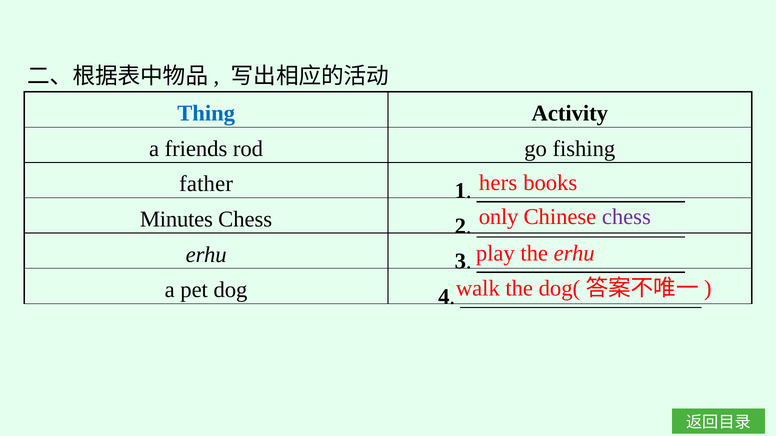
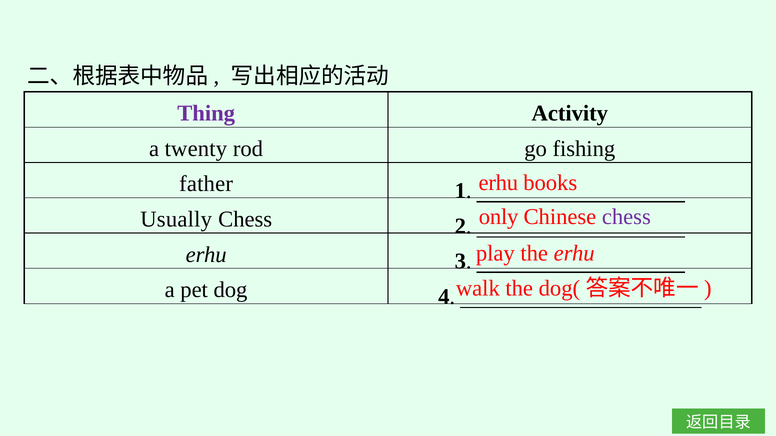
Thing colour: blue -> purple
friends: friends -> twenty
hers at (498, 183): hers -> erhu
Minutes: Minutes -> Usually
